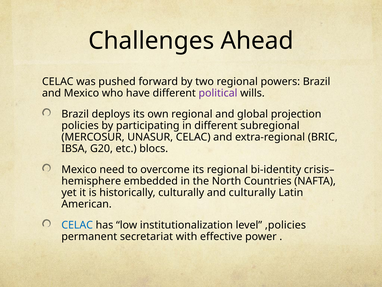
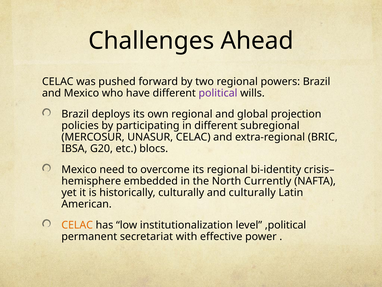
Countries: Countries -> Currently
CELAC at (77, 225) colour: blue -> orange
,policies: ,policies -> ,political
